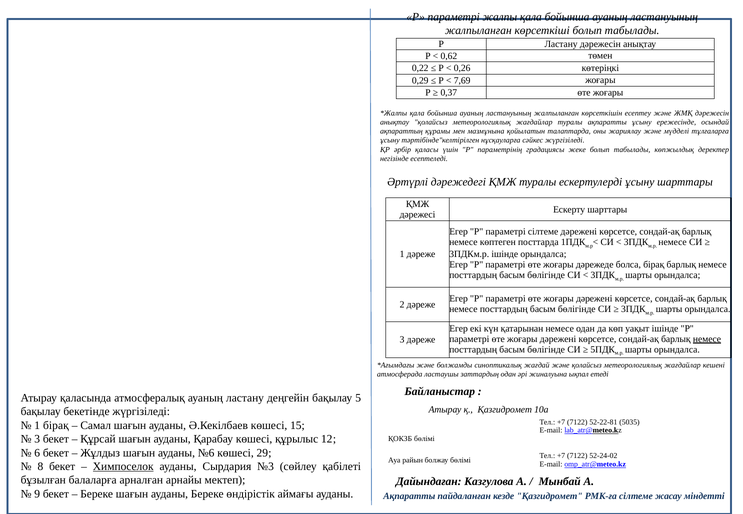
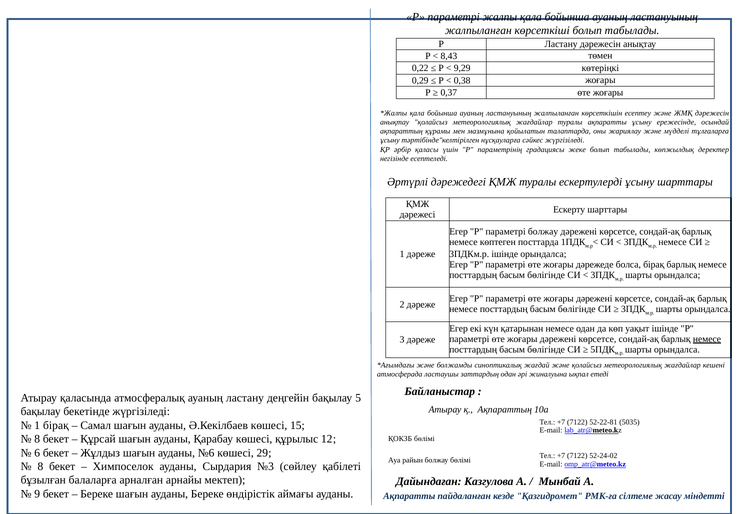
0,62: 0,62 -> 8,43
0,26: 0,26 -> 9,29
7,69: 7,69 -> 0,38
параметрі сілтеме: сілтеме -> болжау
қ Қазгидромет: Қазгидромет -> Ақпараттың
3 at (37, 439): 3 -> 8
Химпоселок underline: present -> none
